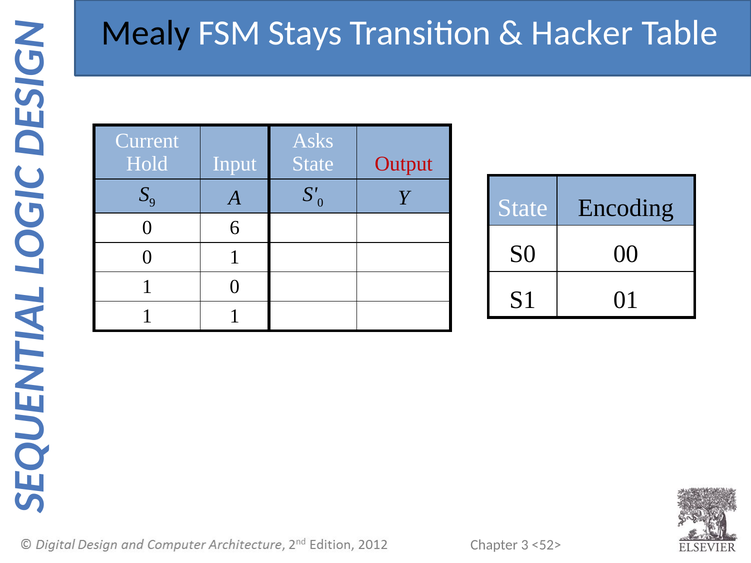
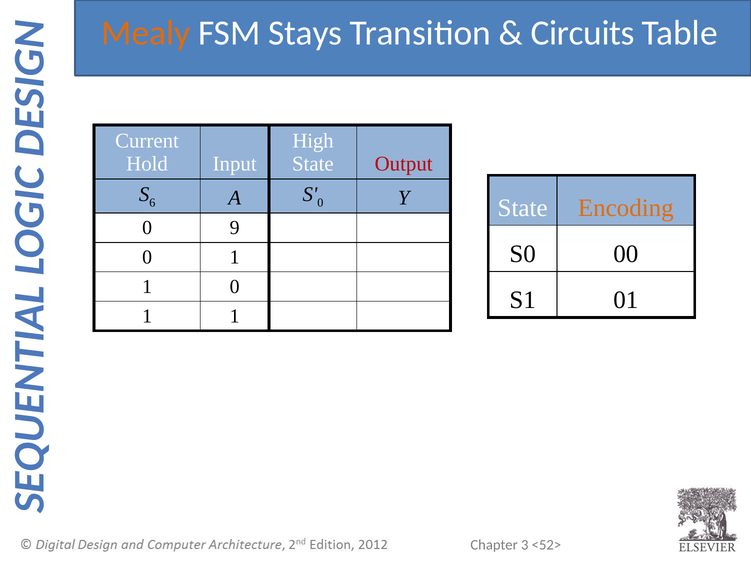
Mealy colour: black -> orange
Hacker: Hacker -> Circuits
Asks: Asks -> High
9: 9 -> 6
Encoding colour: black -> orange
6: 6 -> 9
